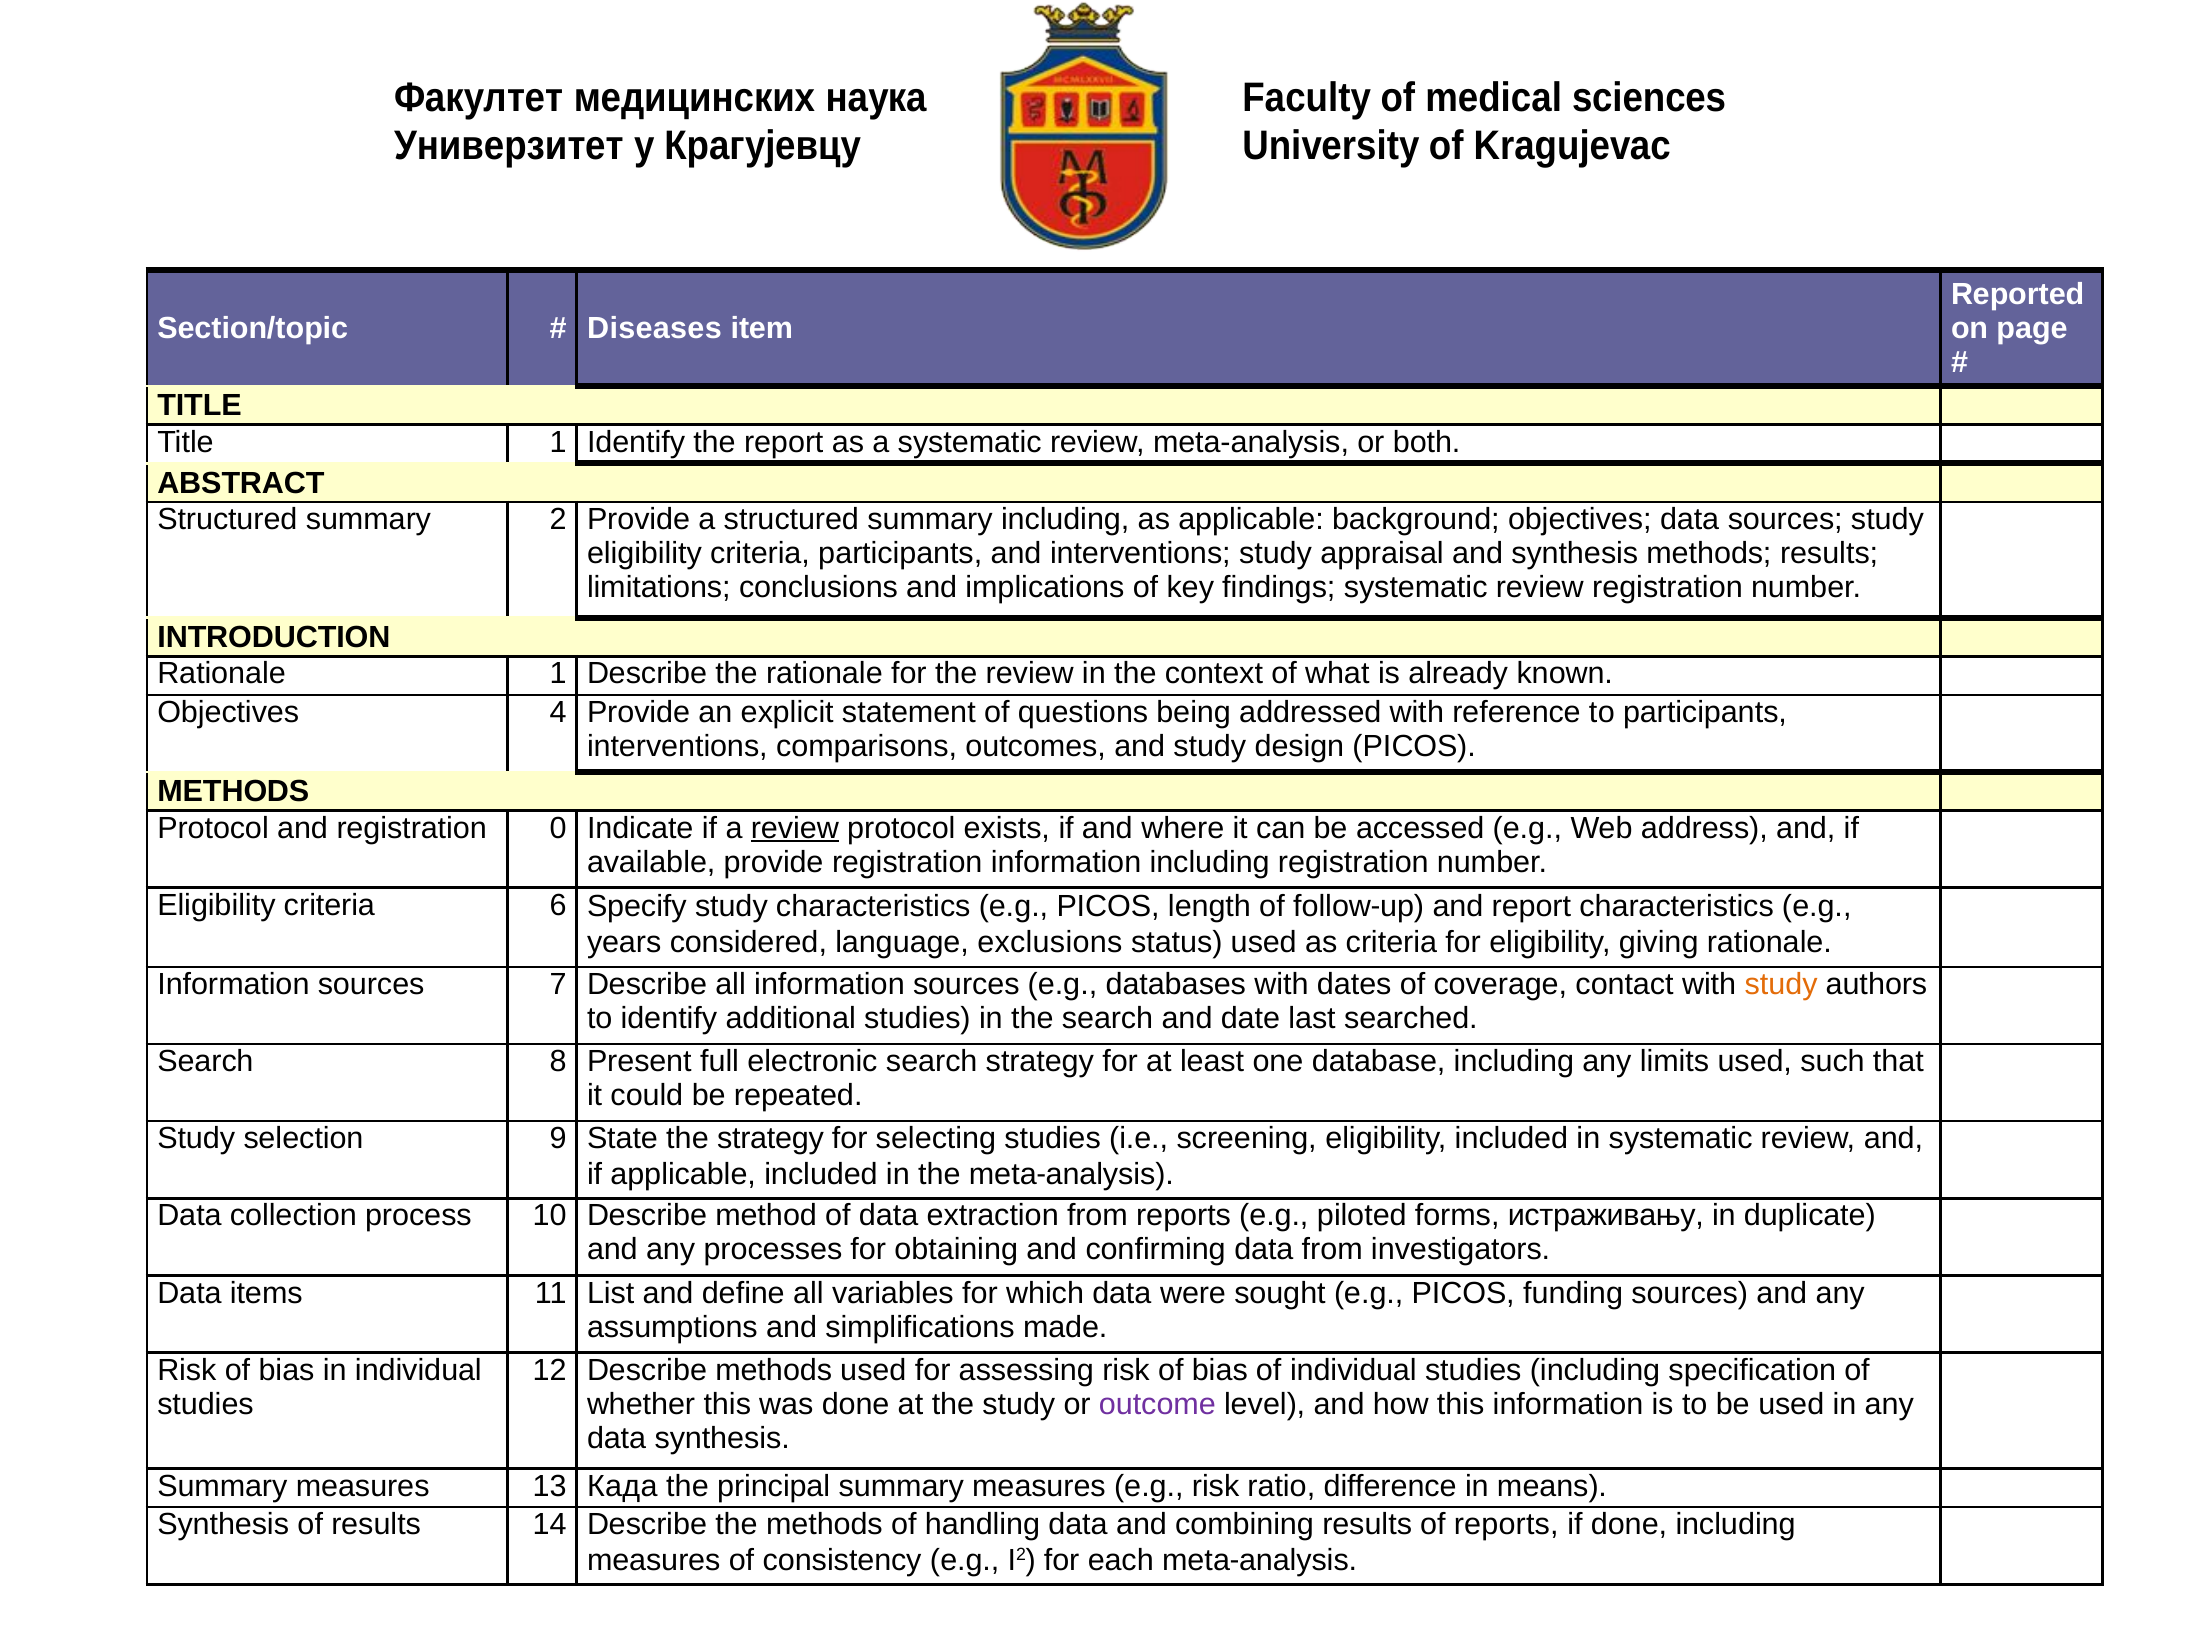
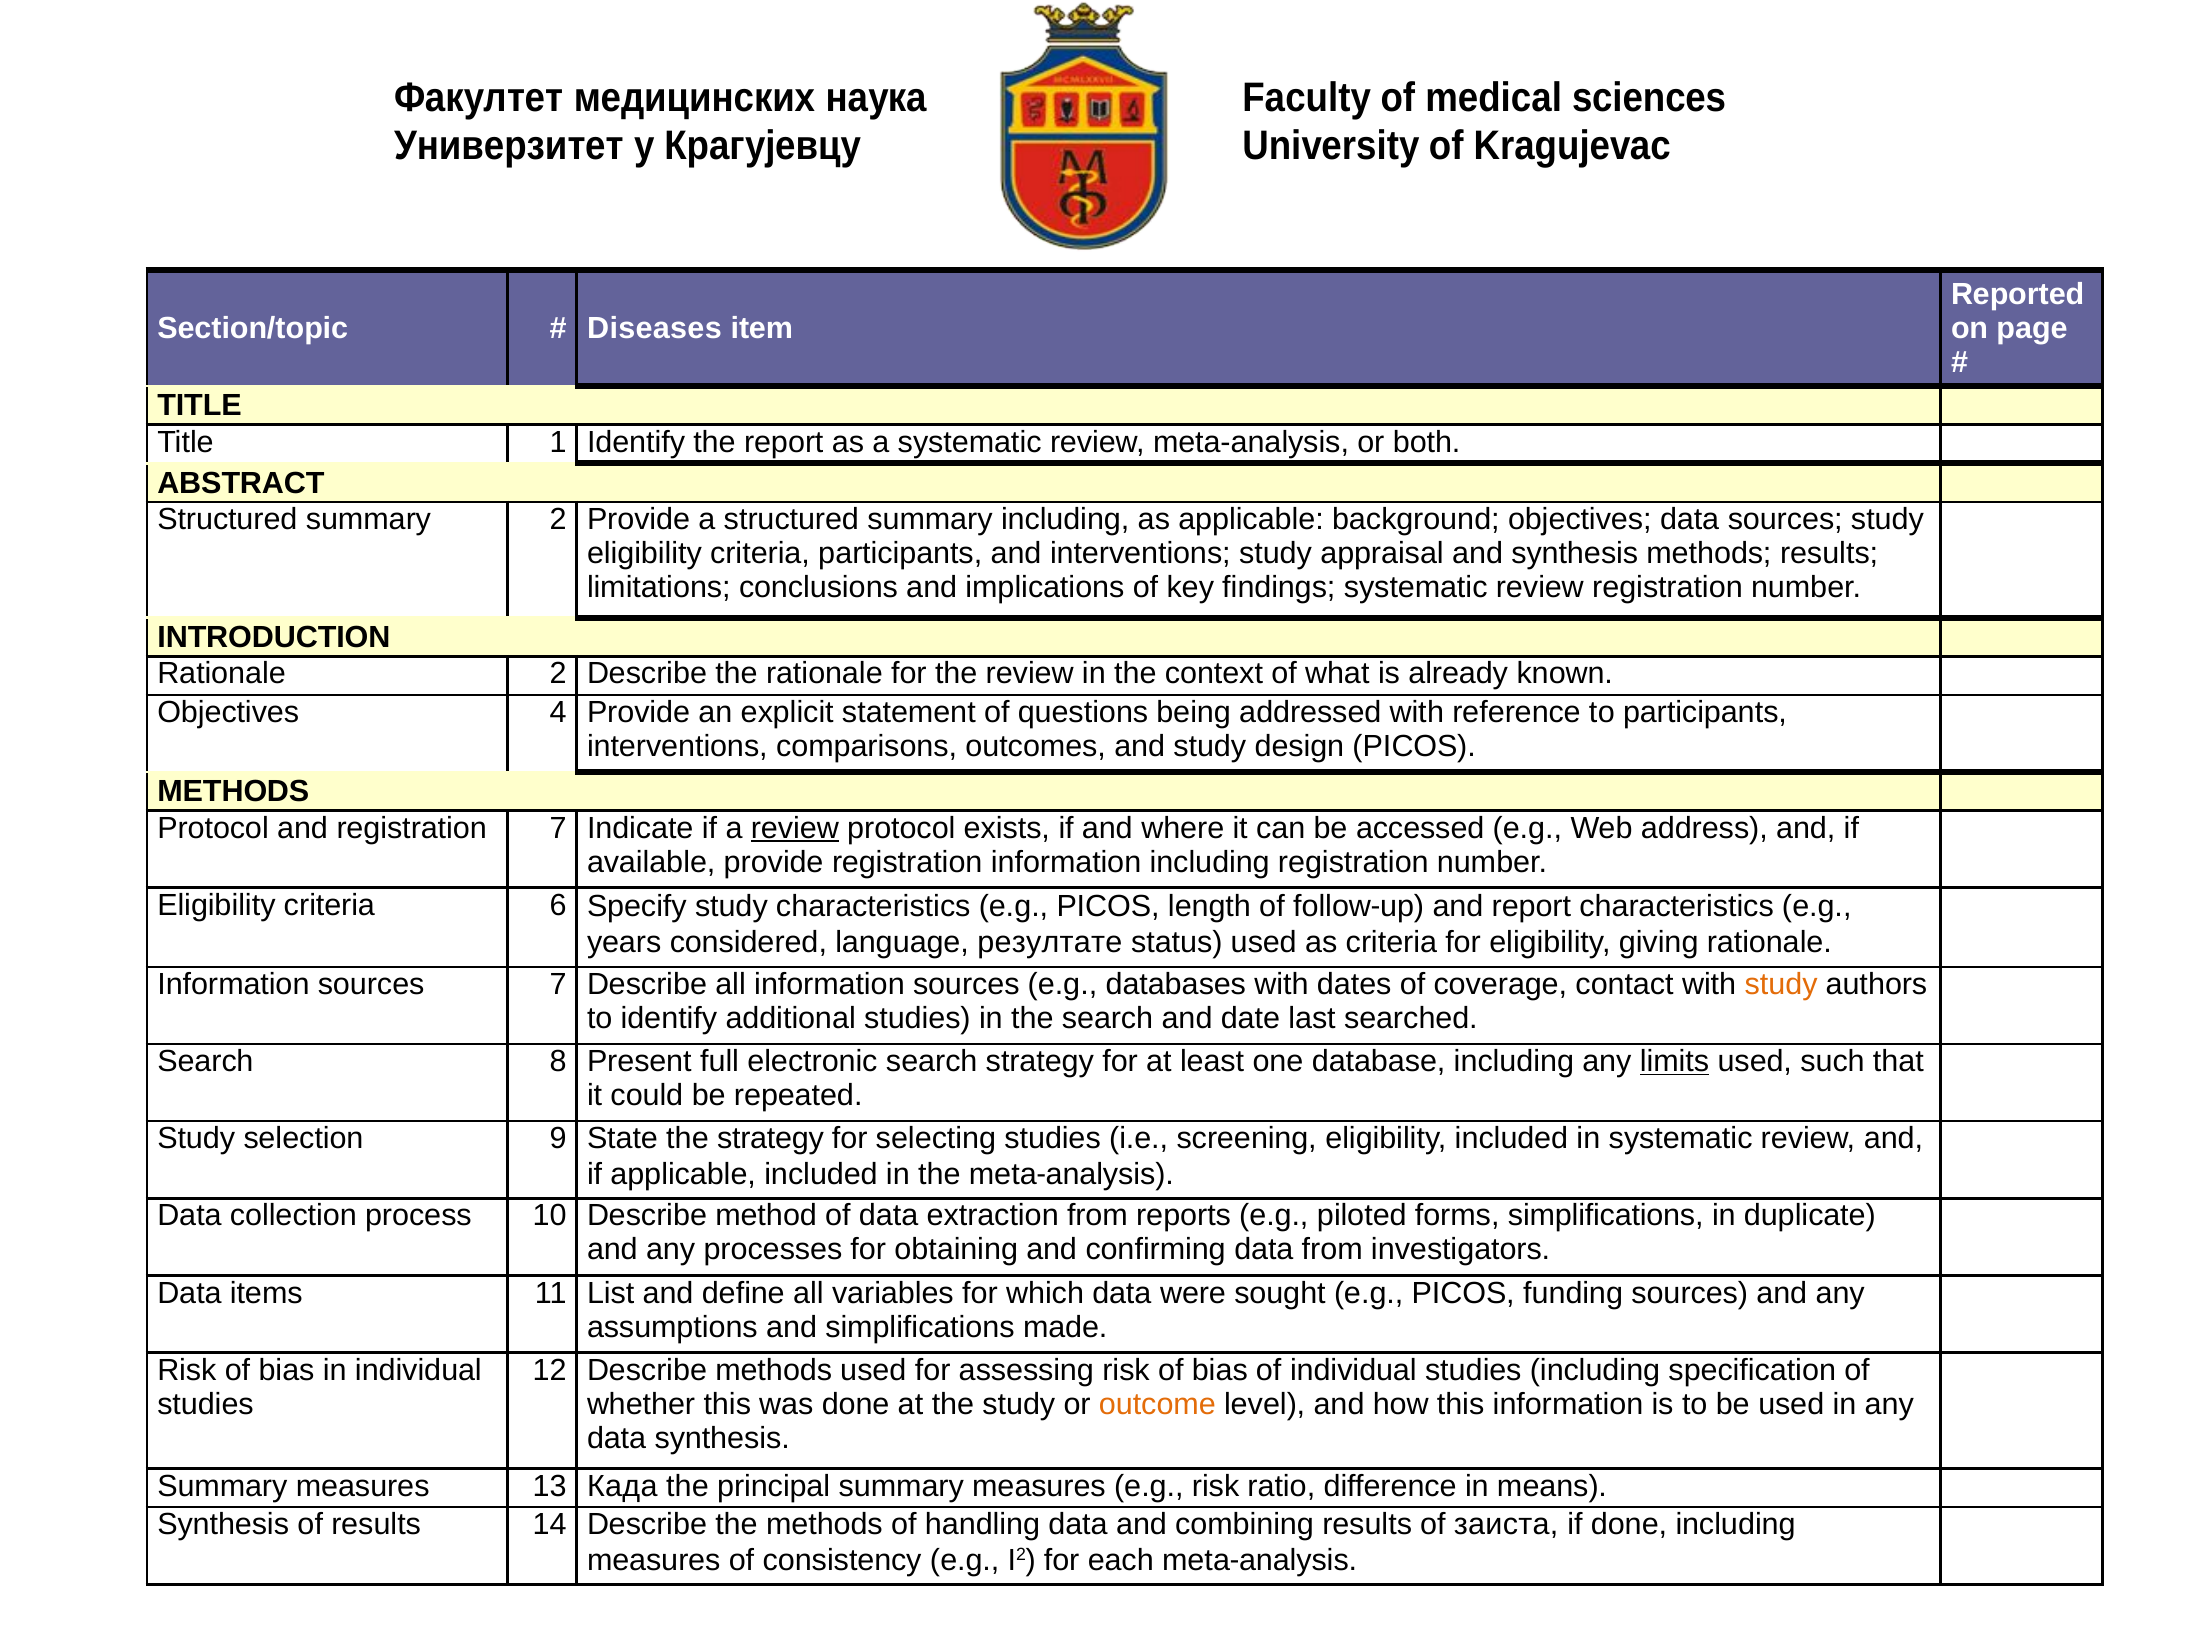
Rationale 1: 1 -> 2
registration 0: 0 -> 7
exclusions: exclusions -> резултате
limits underline: none -> present
forms истраживању: истраживању -> simplifications
outcome colour: purple -> orange
of reports: reports -> заиста
